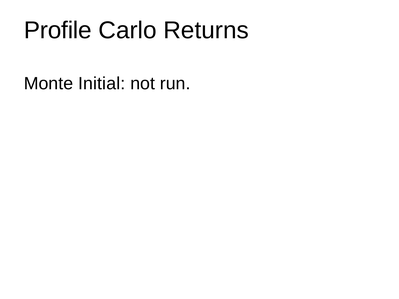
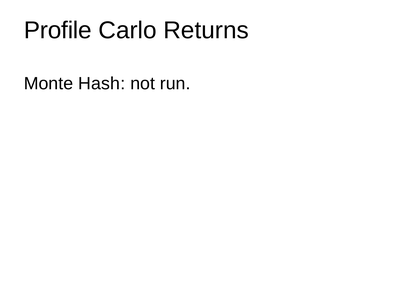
Initial: Initial -> Hash
